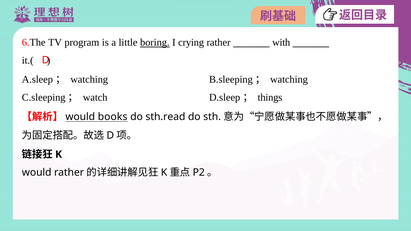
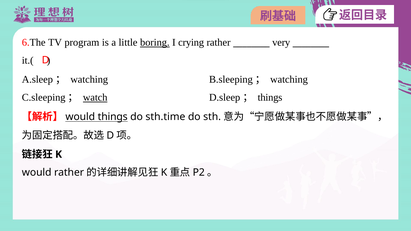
with: with -> very
watch underline: none -> present
would books: books -> things
sth.read: sth.read -> sth.time
